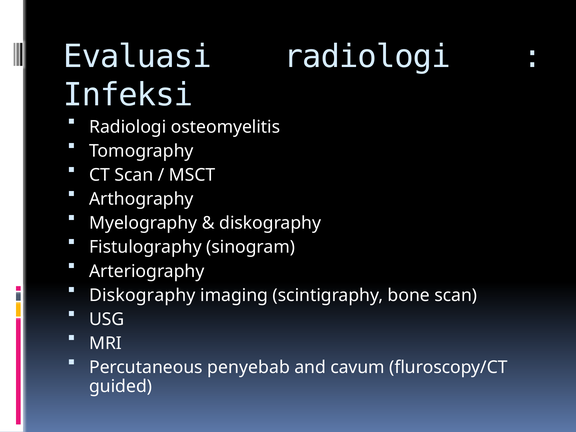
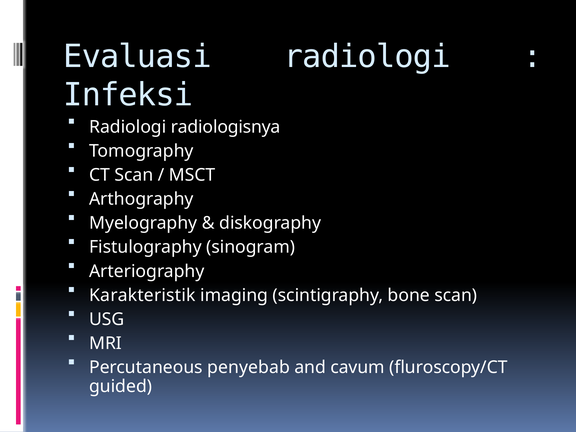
osteomyelitis: osteomyelitis -> radiologisnya
Diskography at (142, 295): Diskography -> Karakteristik
